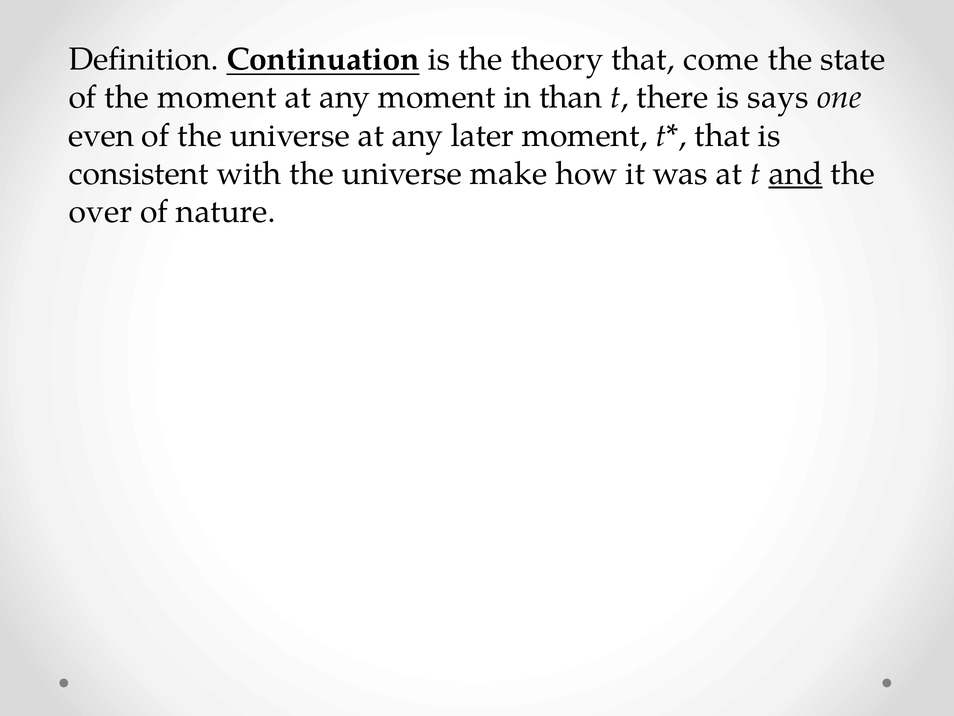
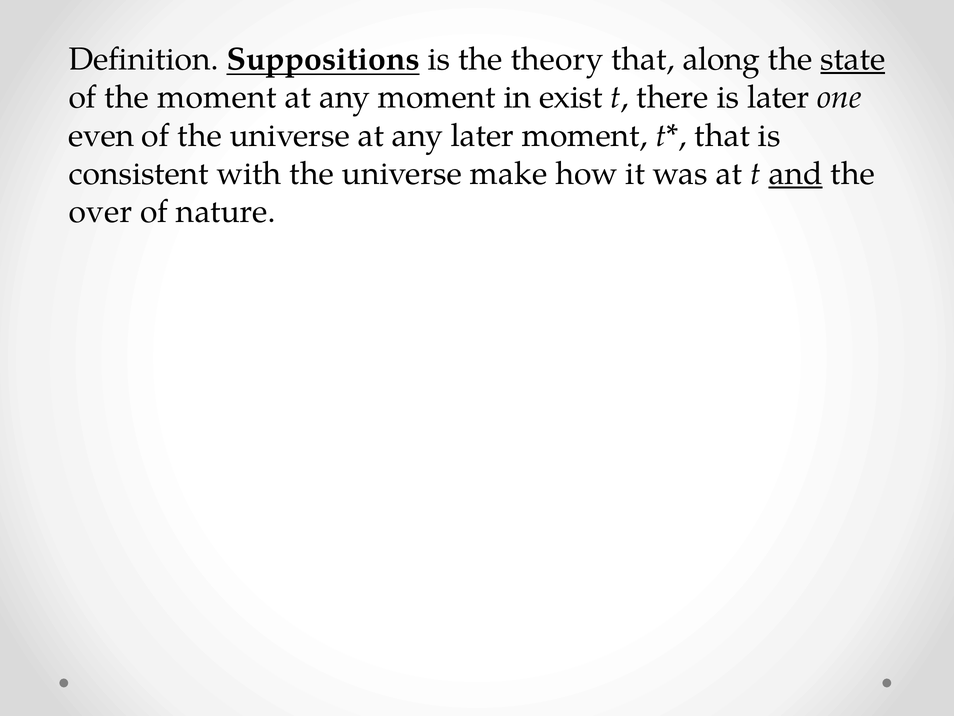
Continuation: Continuation -> Suppositions
come: come -> along
state underline: none -> present
than: than -> exist
is says: says -> later
